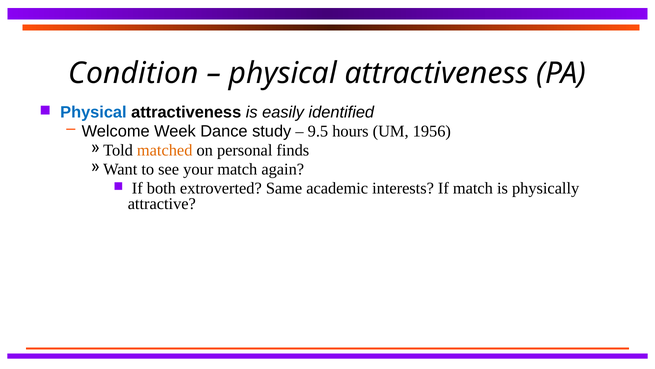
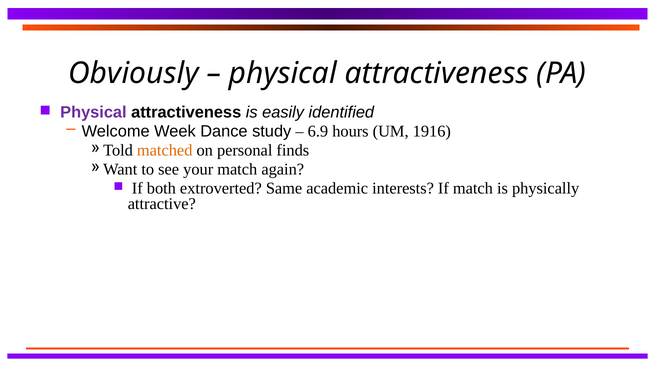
Condition: Condition -> Obviously
Physical at (93, 112) colour: blue -> purple
9.5: 9.5 -> 6.9
1956: 1956 -> 1916
